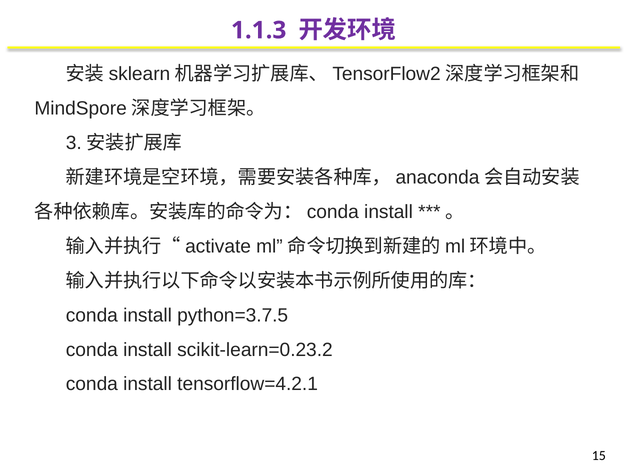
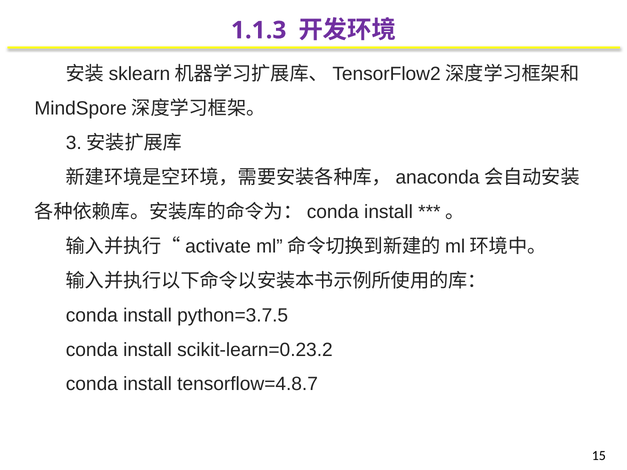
tensorflow=4.2.1: tensorflow=4.2.1 -> tensorflow=4.8.7
